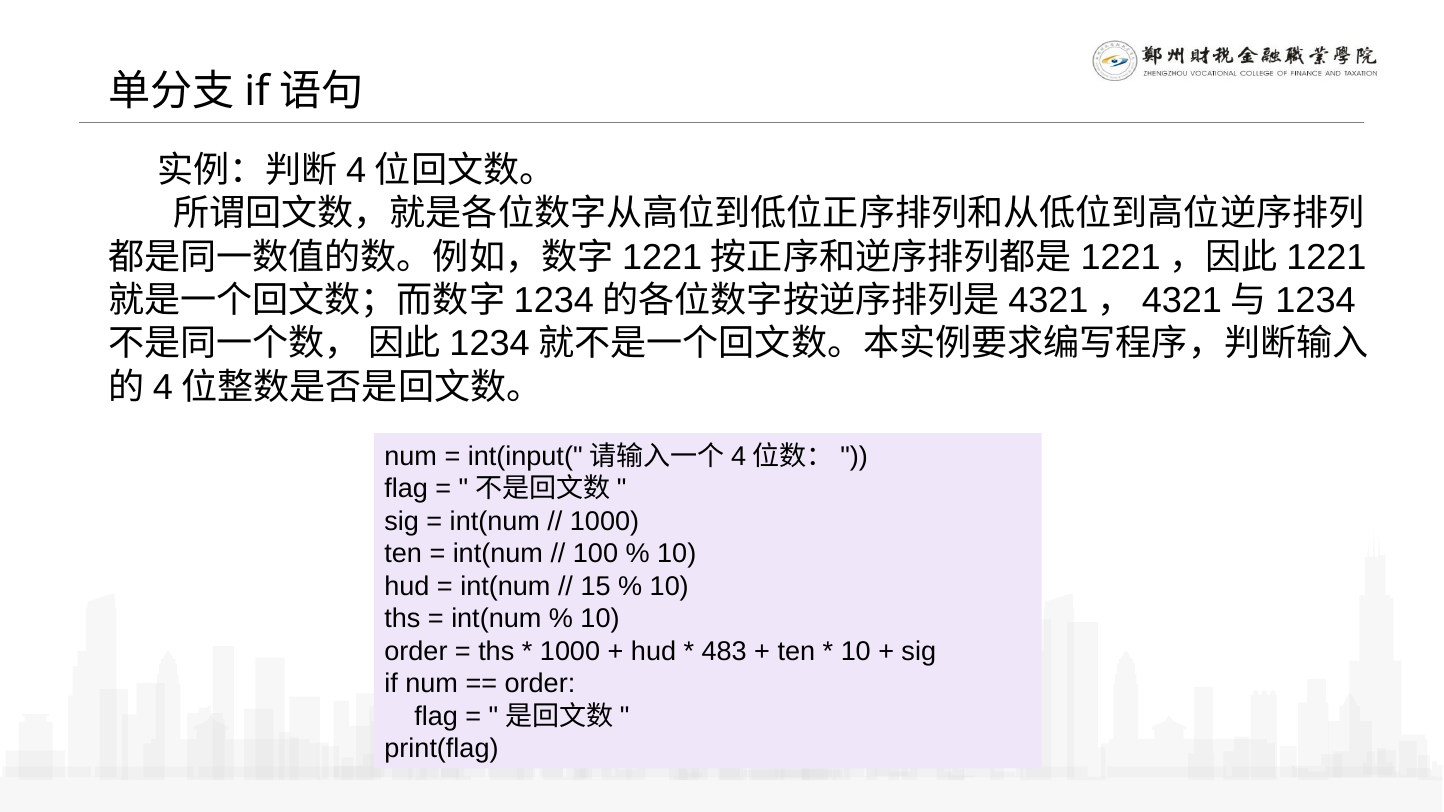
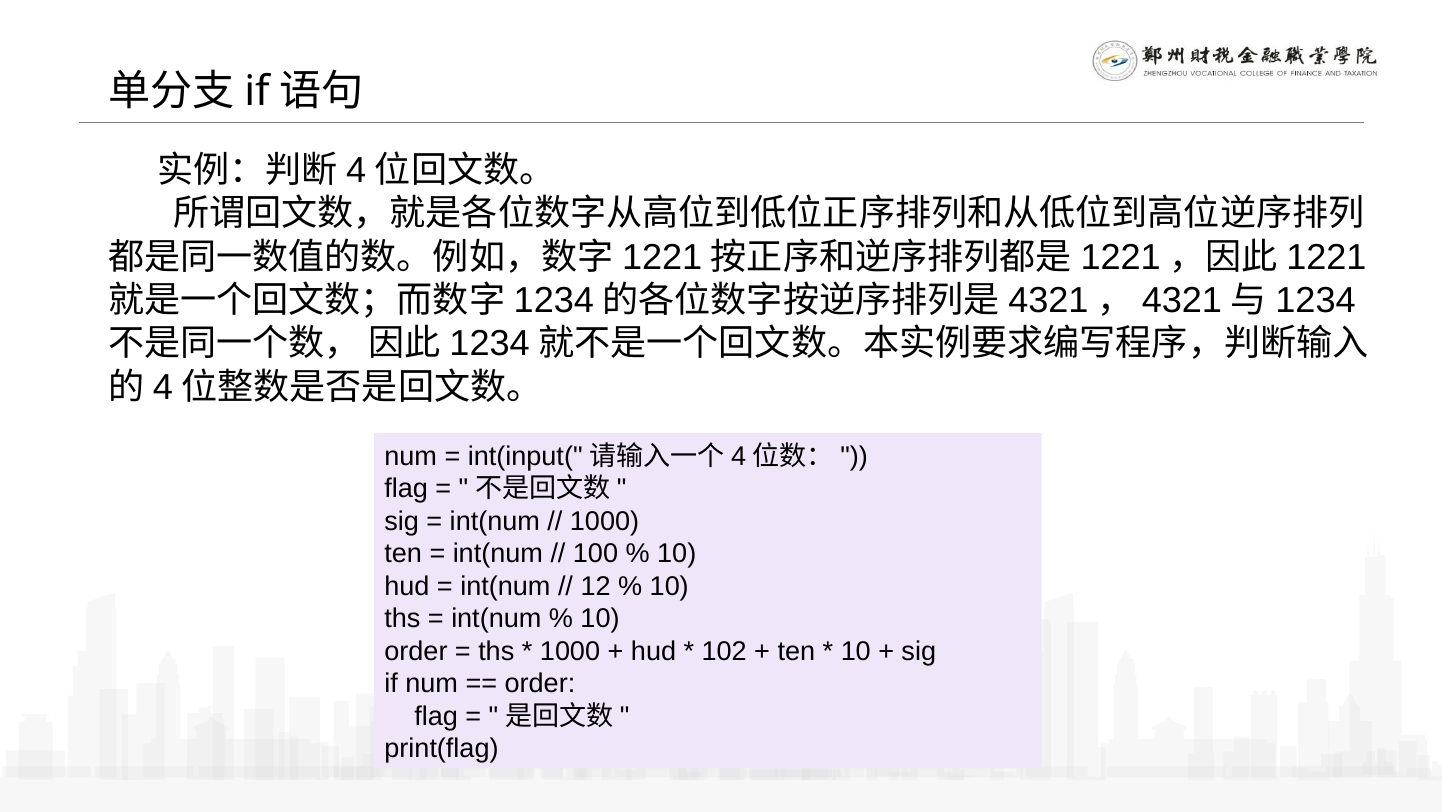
15: 15 -> 12
483: 483 -> 102
